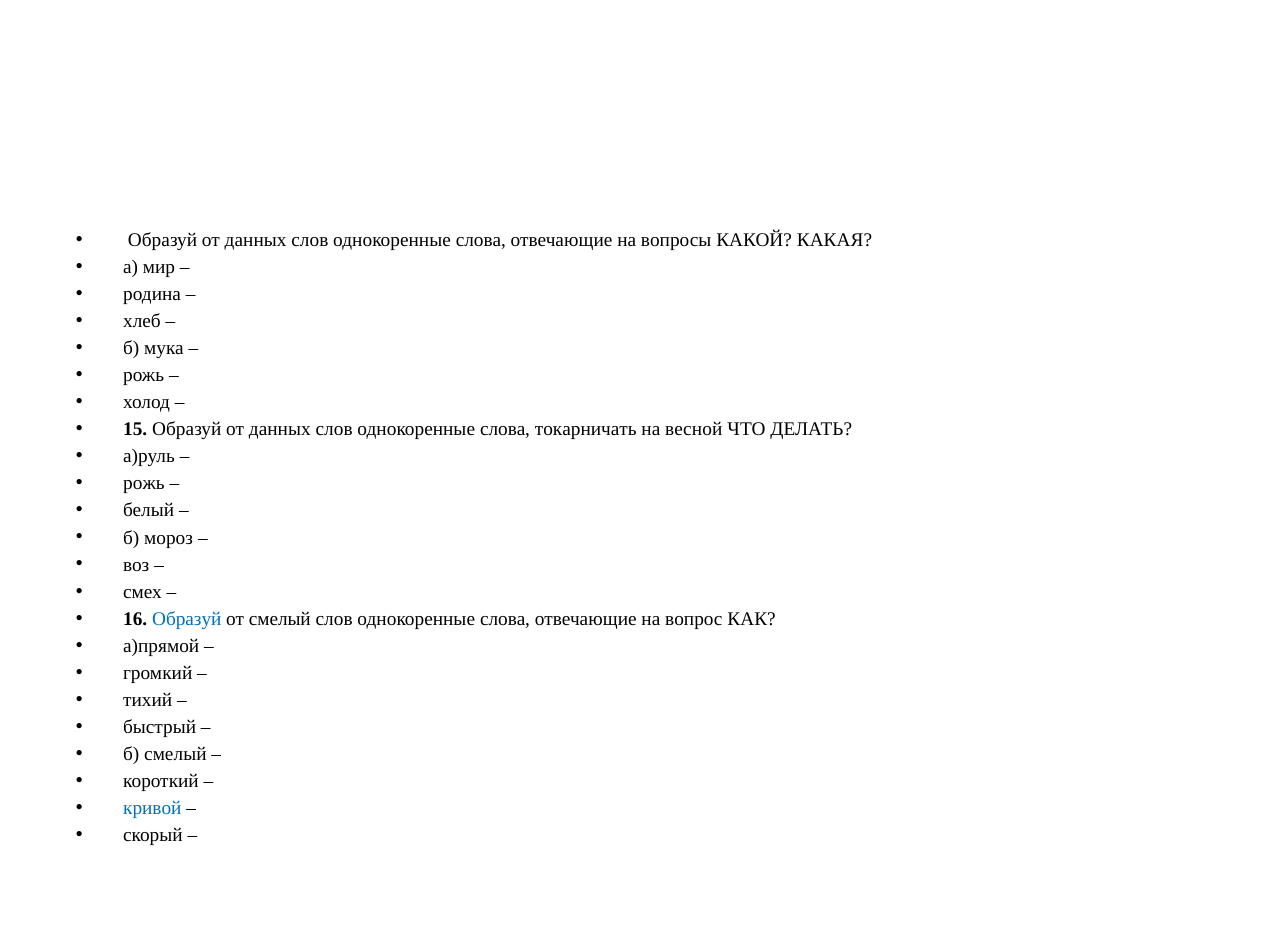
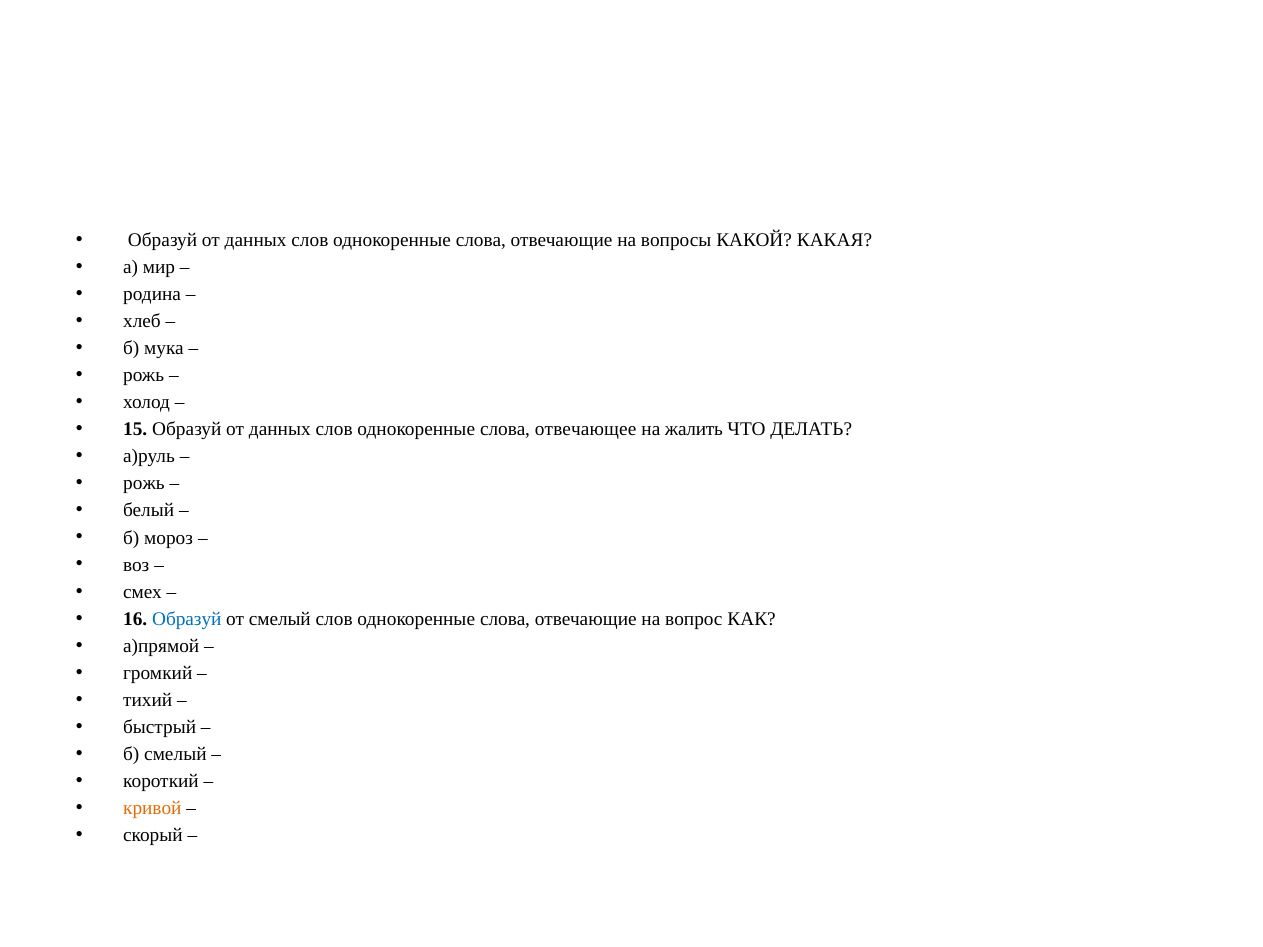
токарничать: токарничать -> отвечающее
весной: весной -> жалить
кривой colour: blue -> orange
